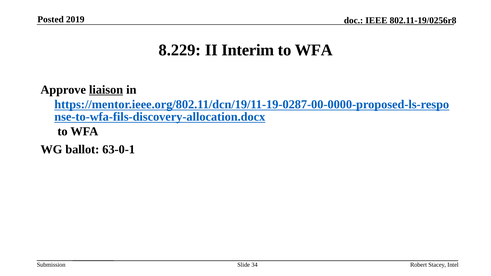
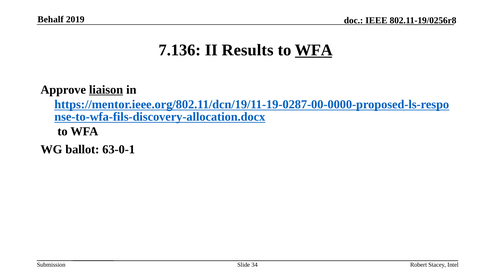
Posted: Posted -> Behalf
8.229: 8.229 -> 7.136
Interim: Interim -> Results
WFA at (314, 50) underline: none -> present
